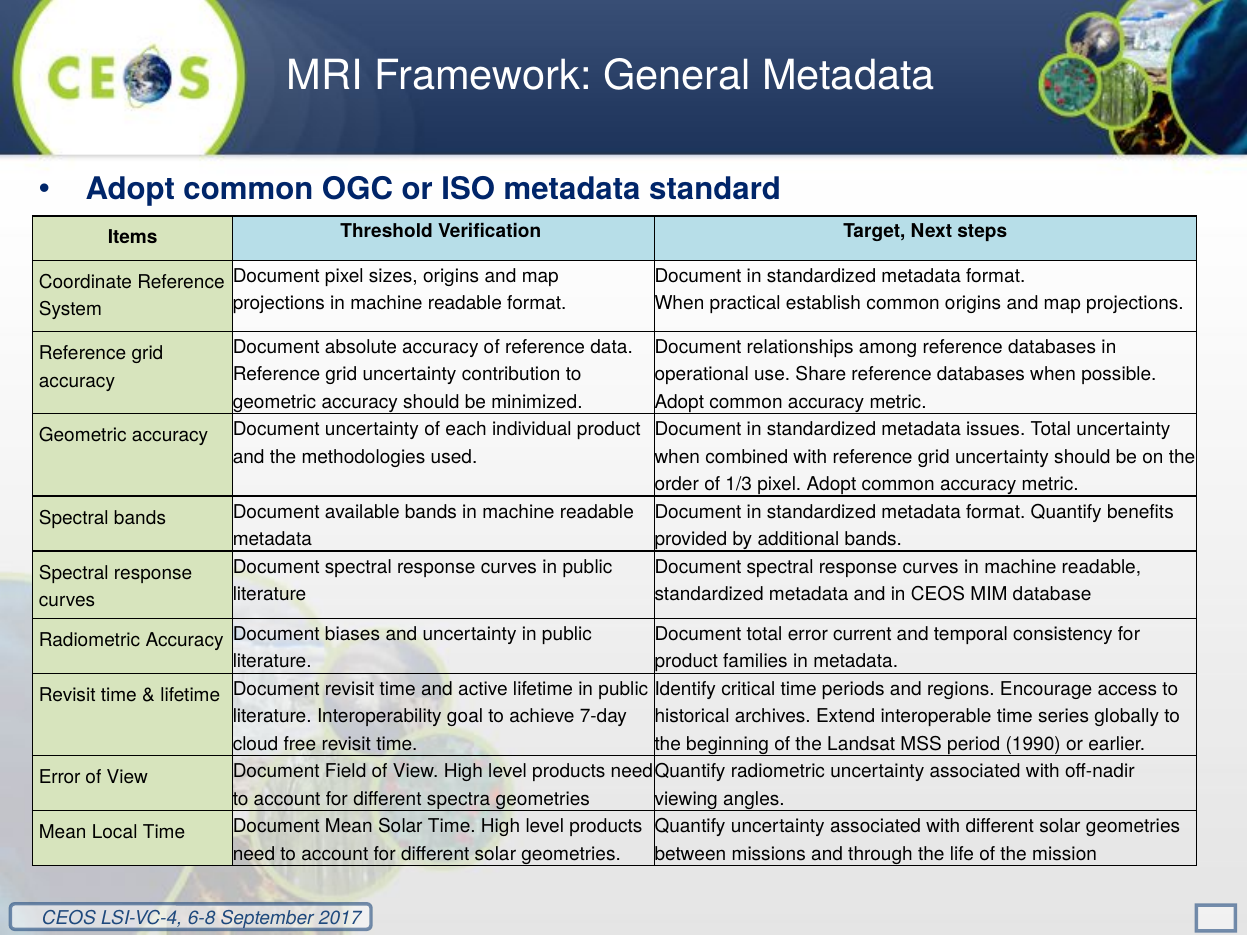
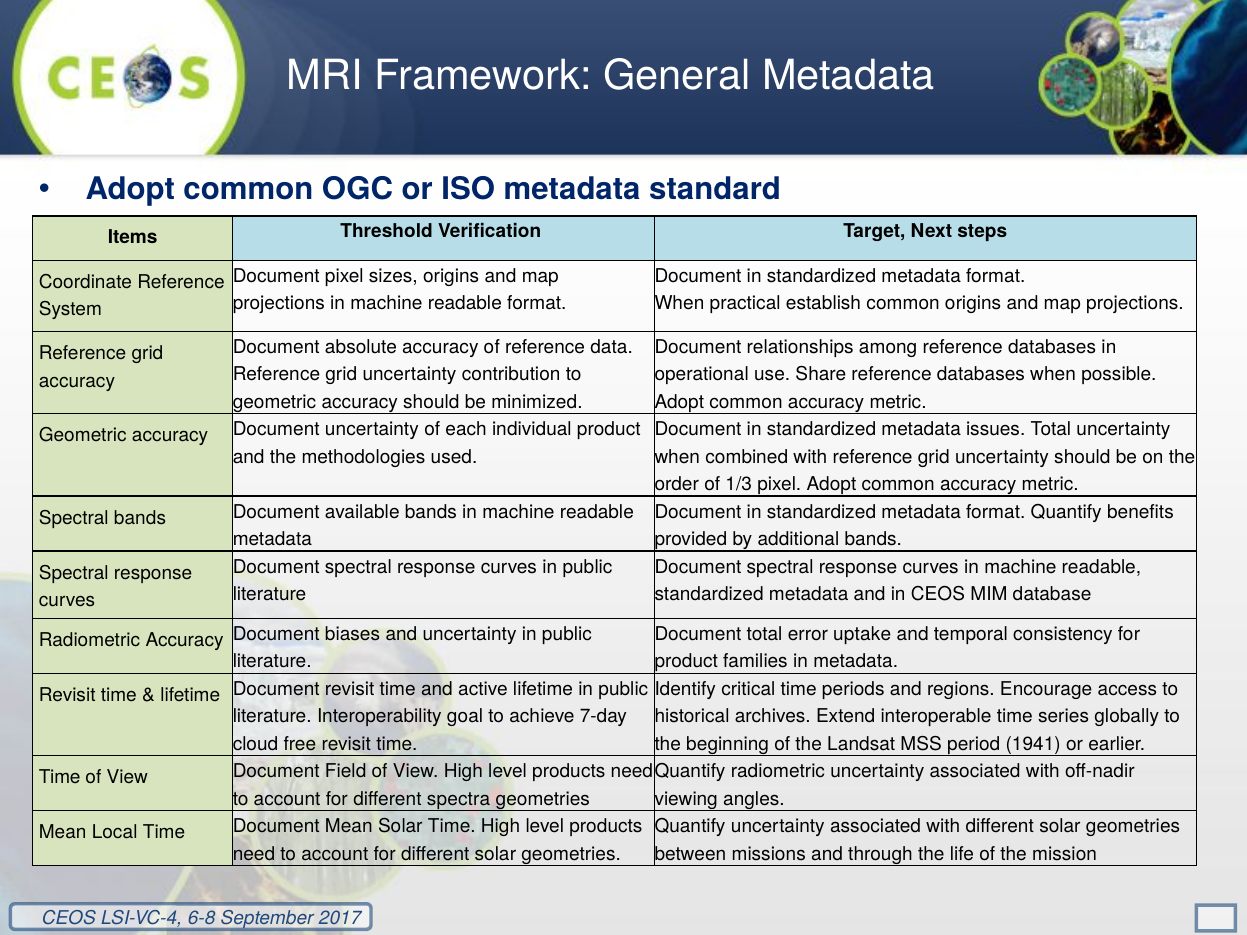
current: current -> uptake
1990: 1990 -> 1941
Error at (60, 778): Error -> Time
